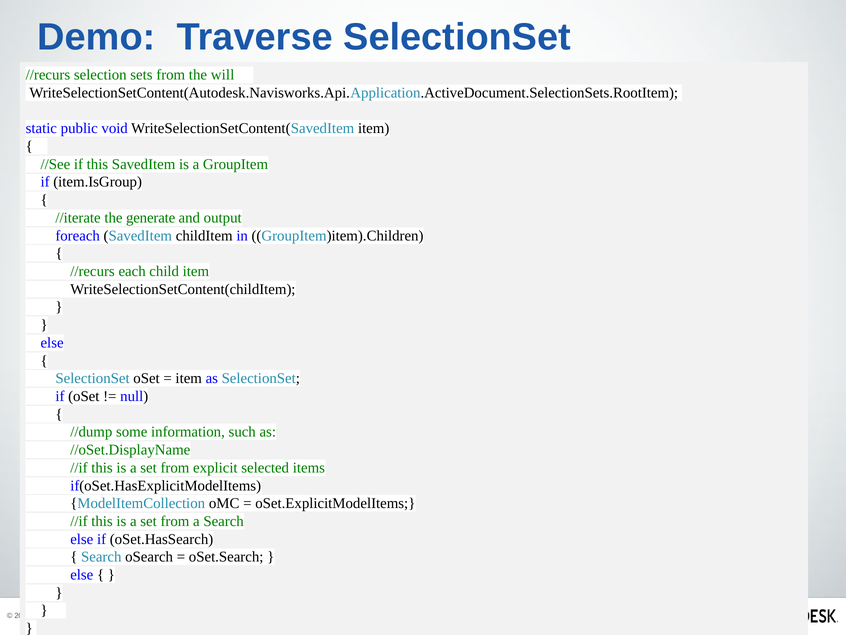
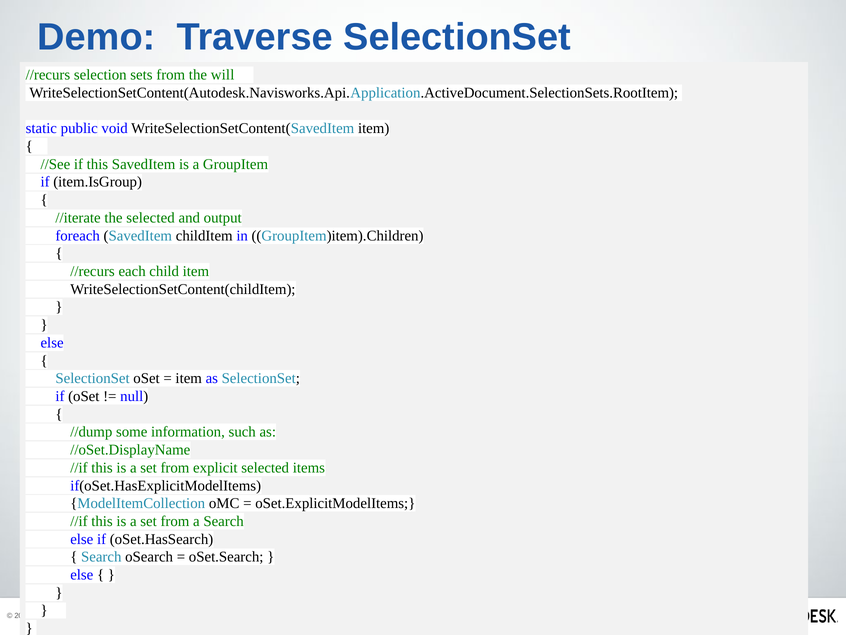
the generate: generate -> selected
